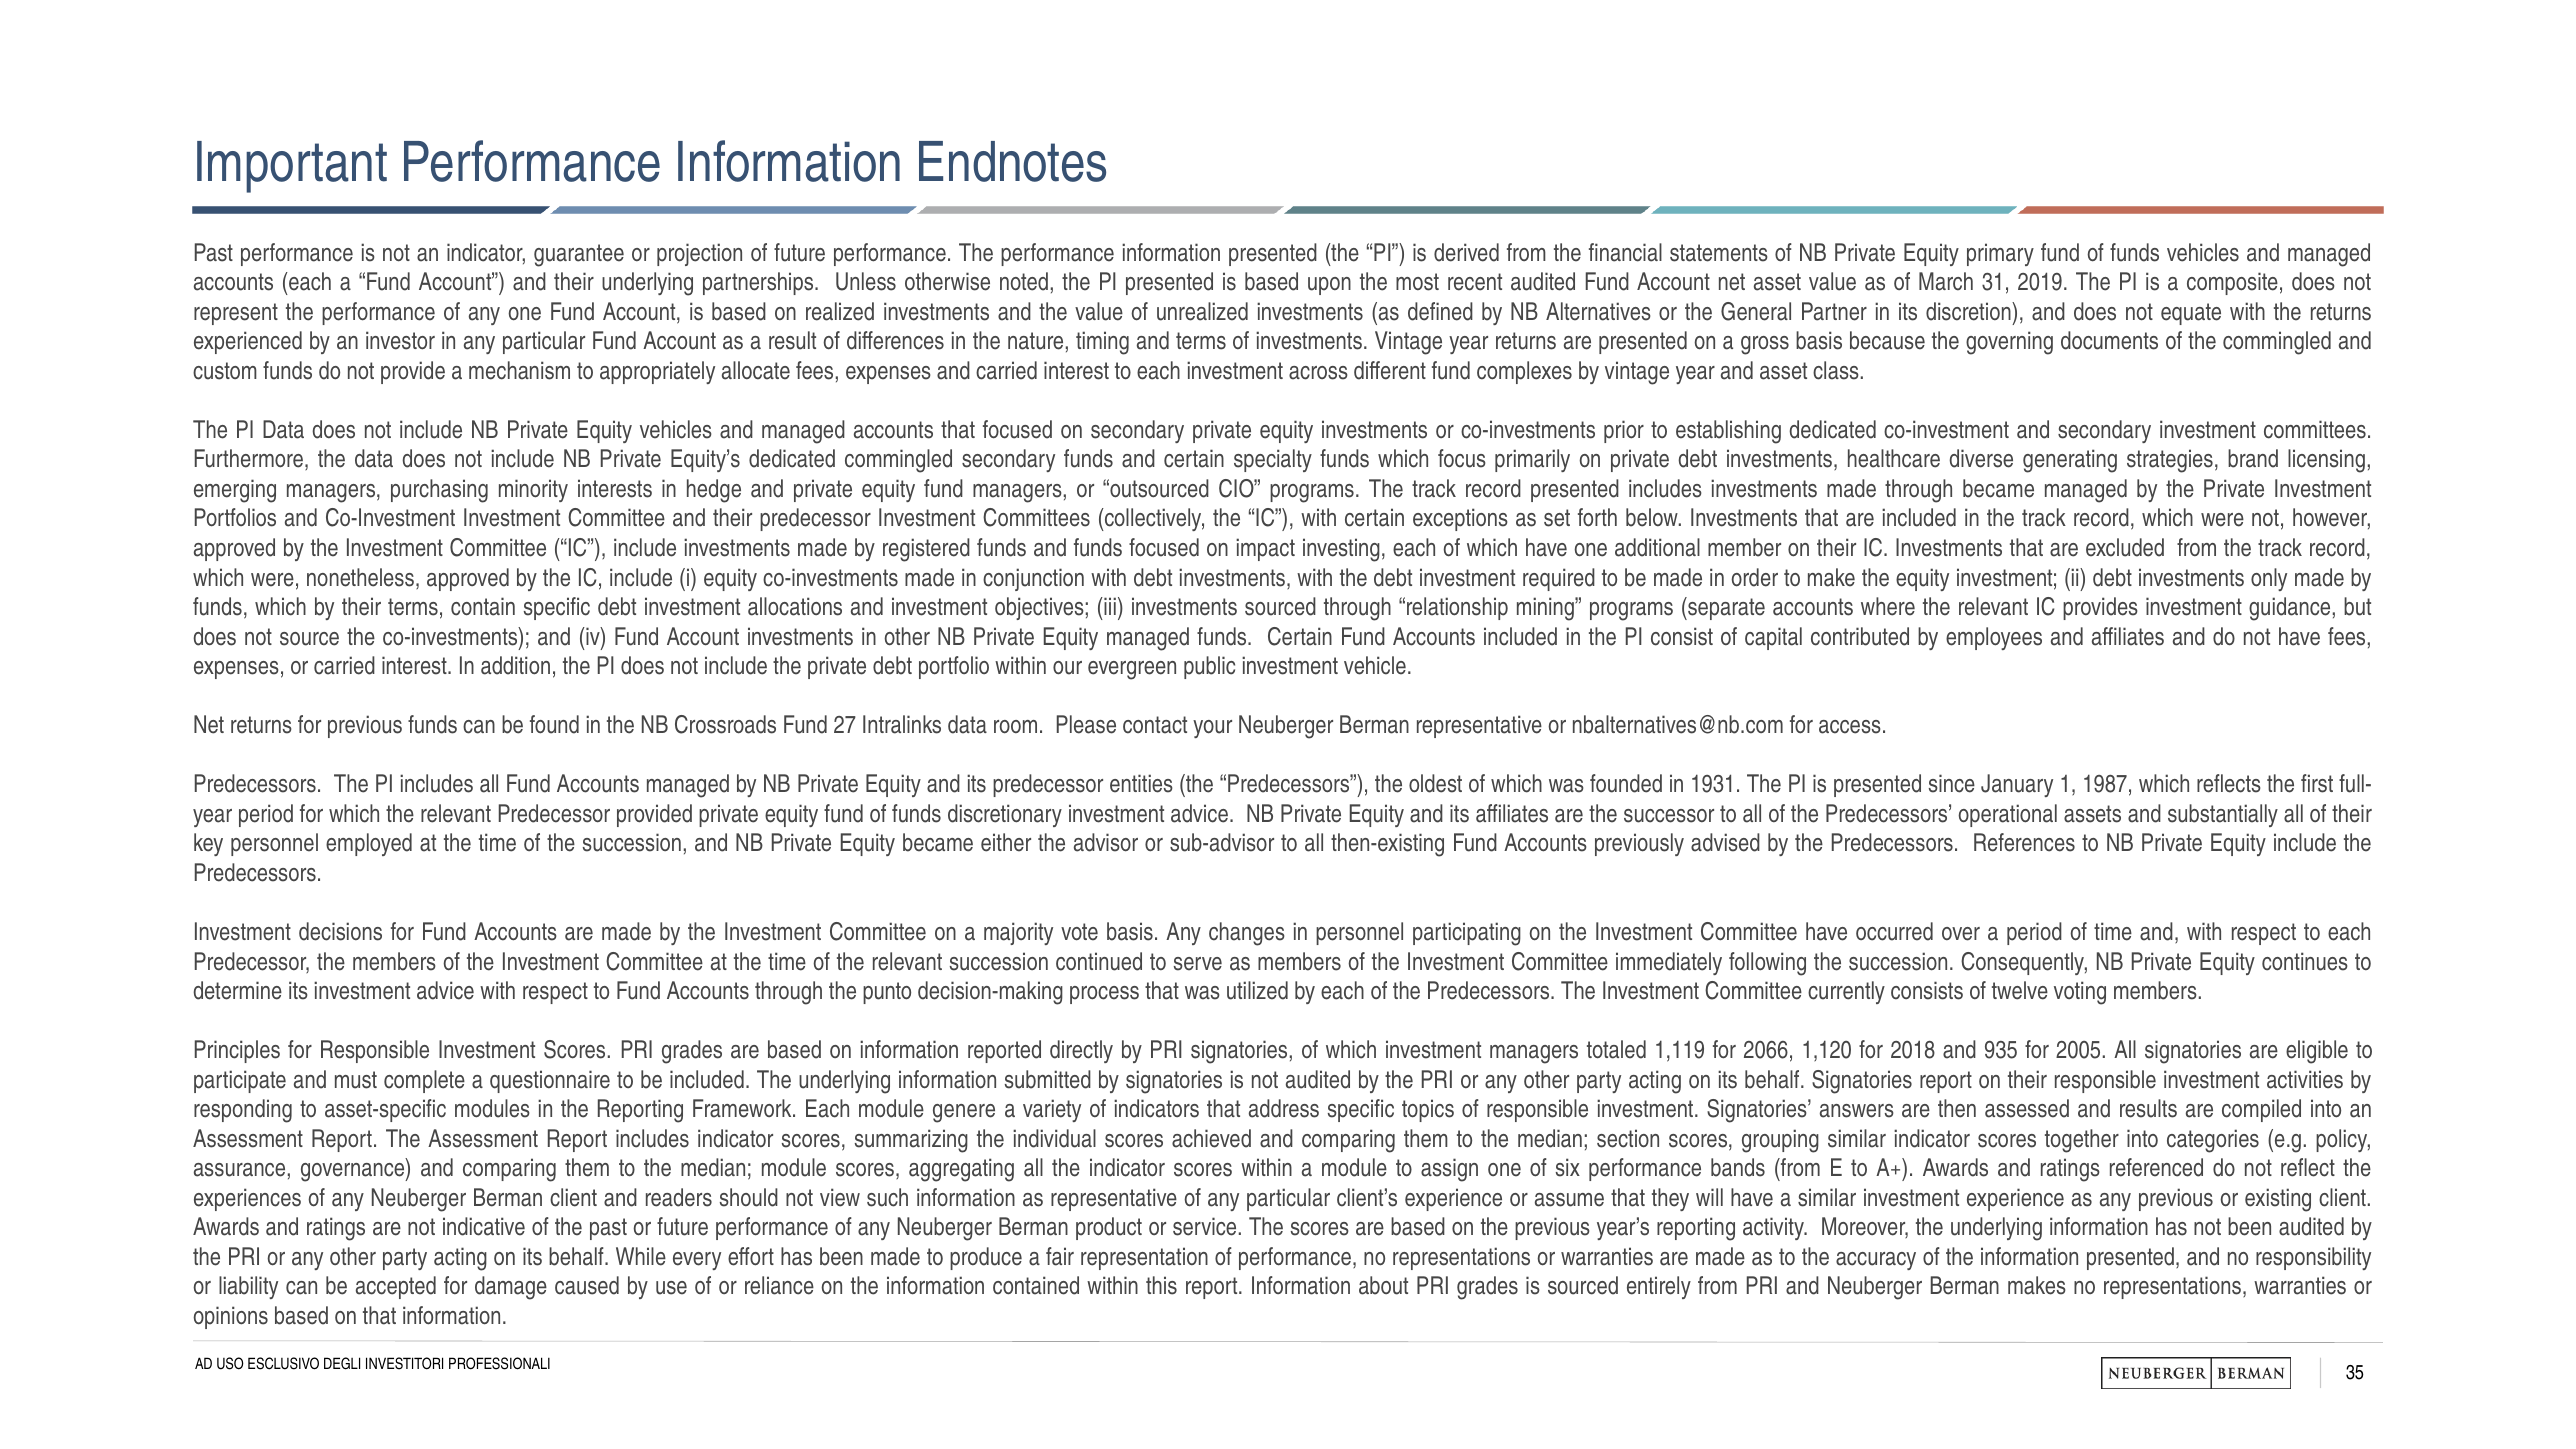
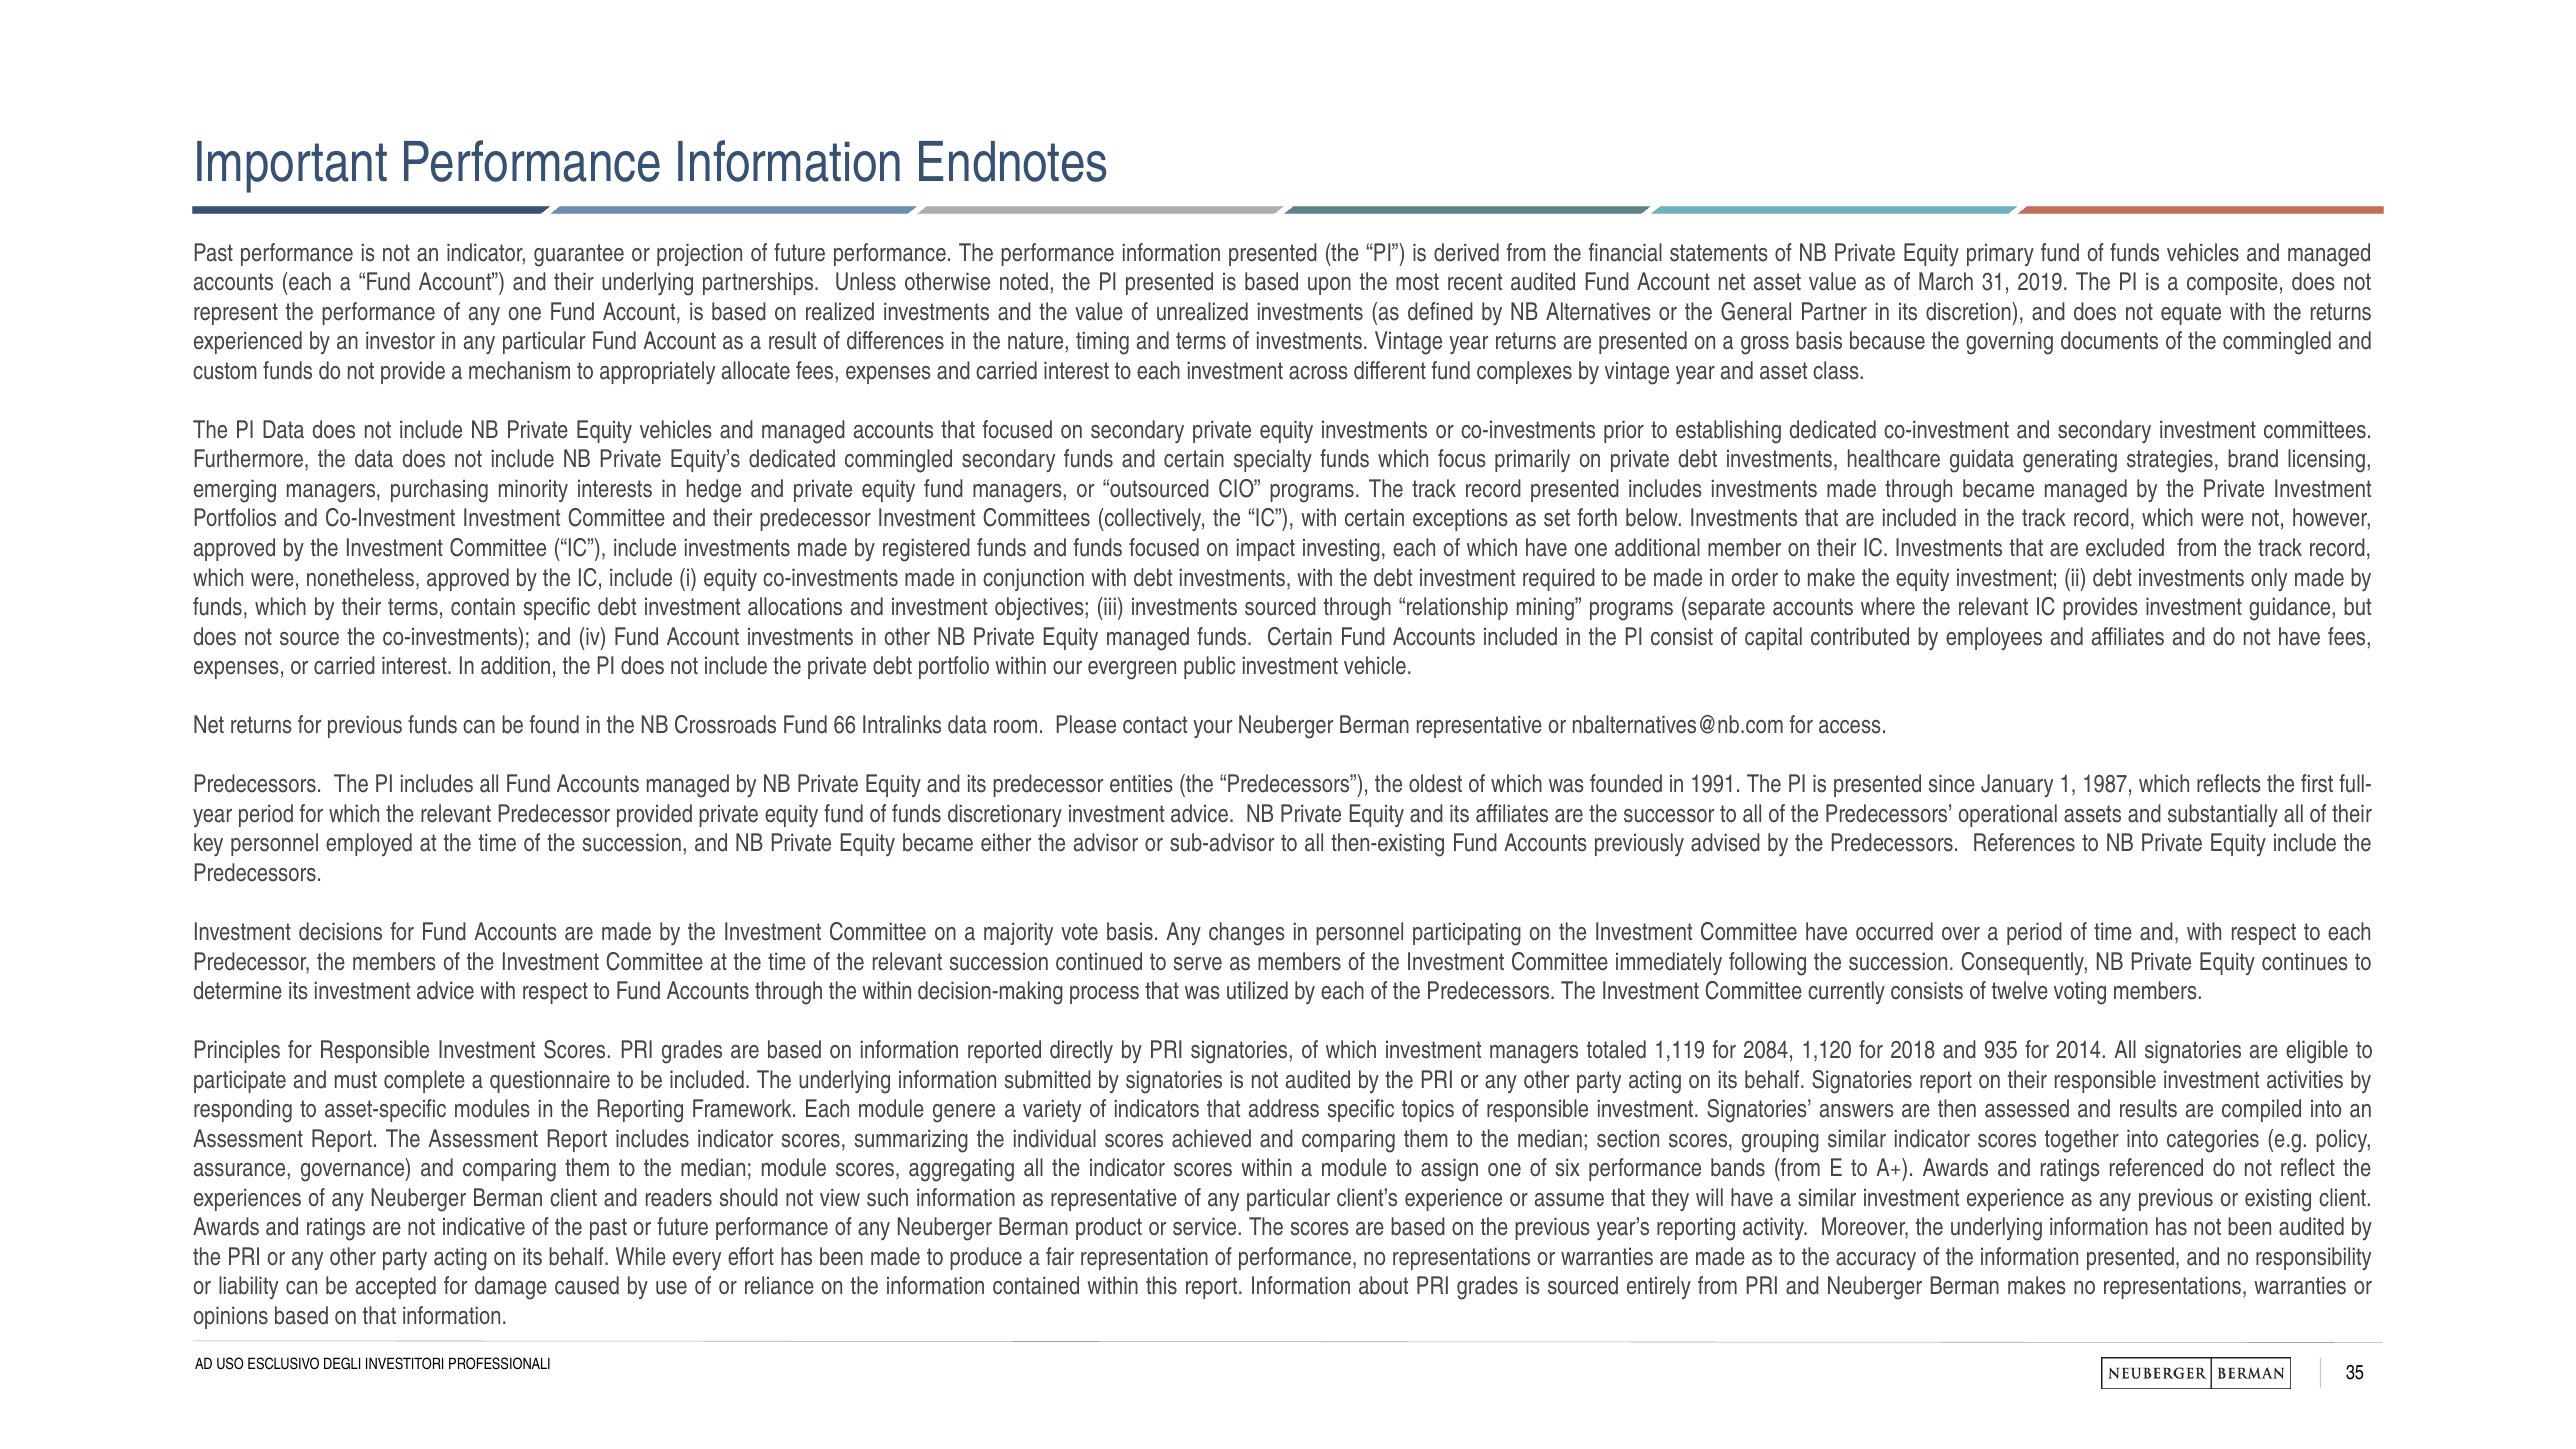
diverse: diverse -> guidata
27: 27 -> 66
1931: 1931 -> 1991
the punto: punto -> within
2066: 2066 -> 2084
2005: 2005 -> 2014
